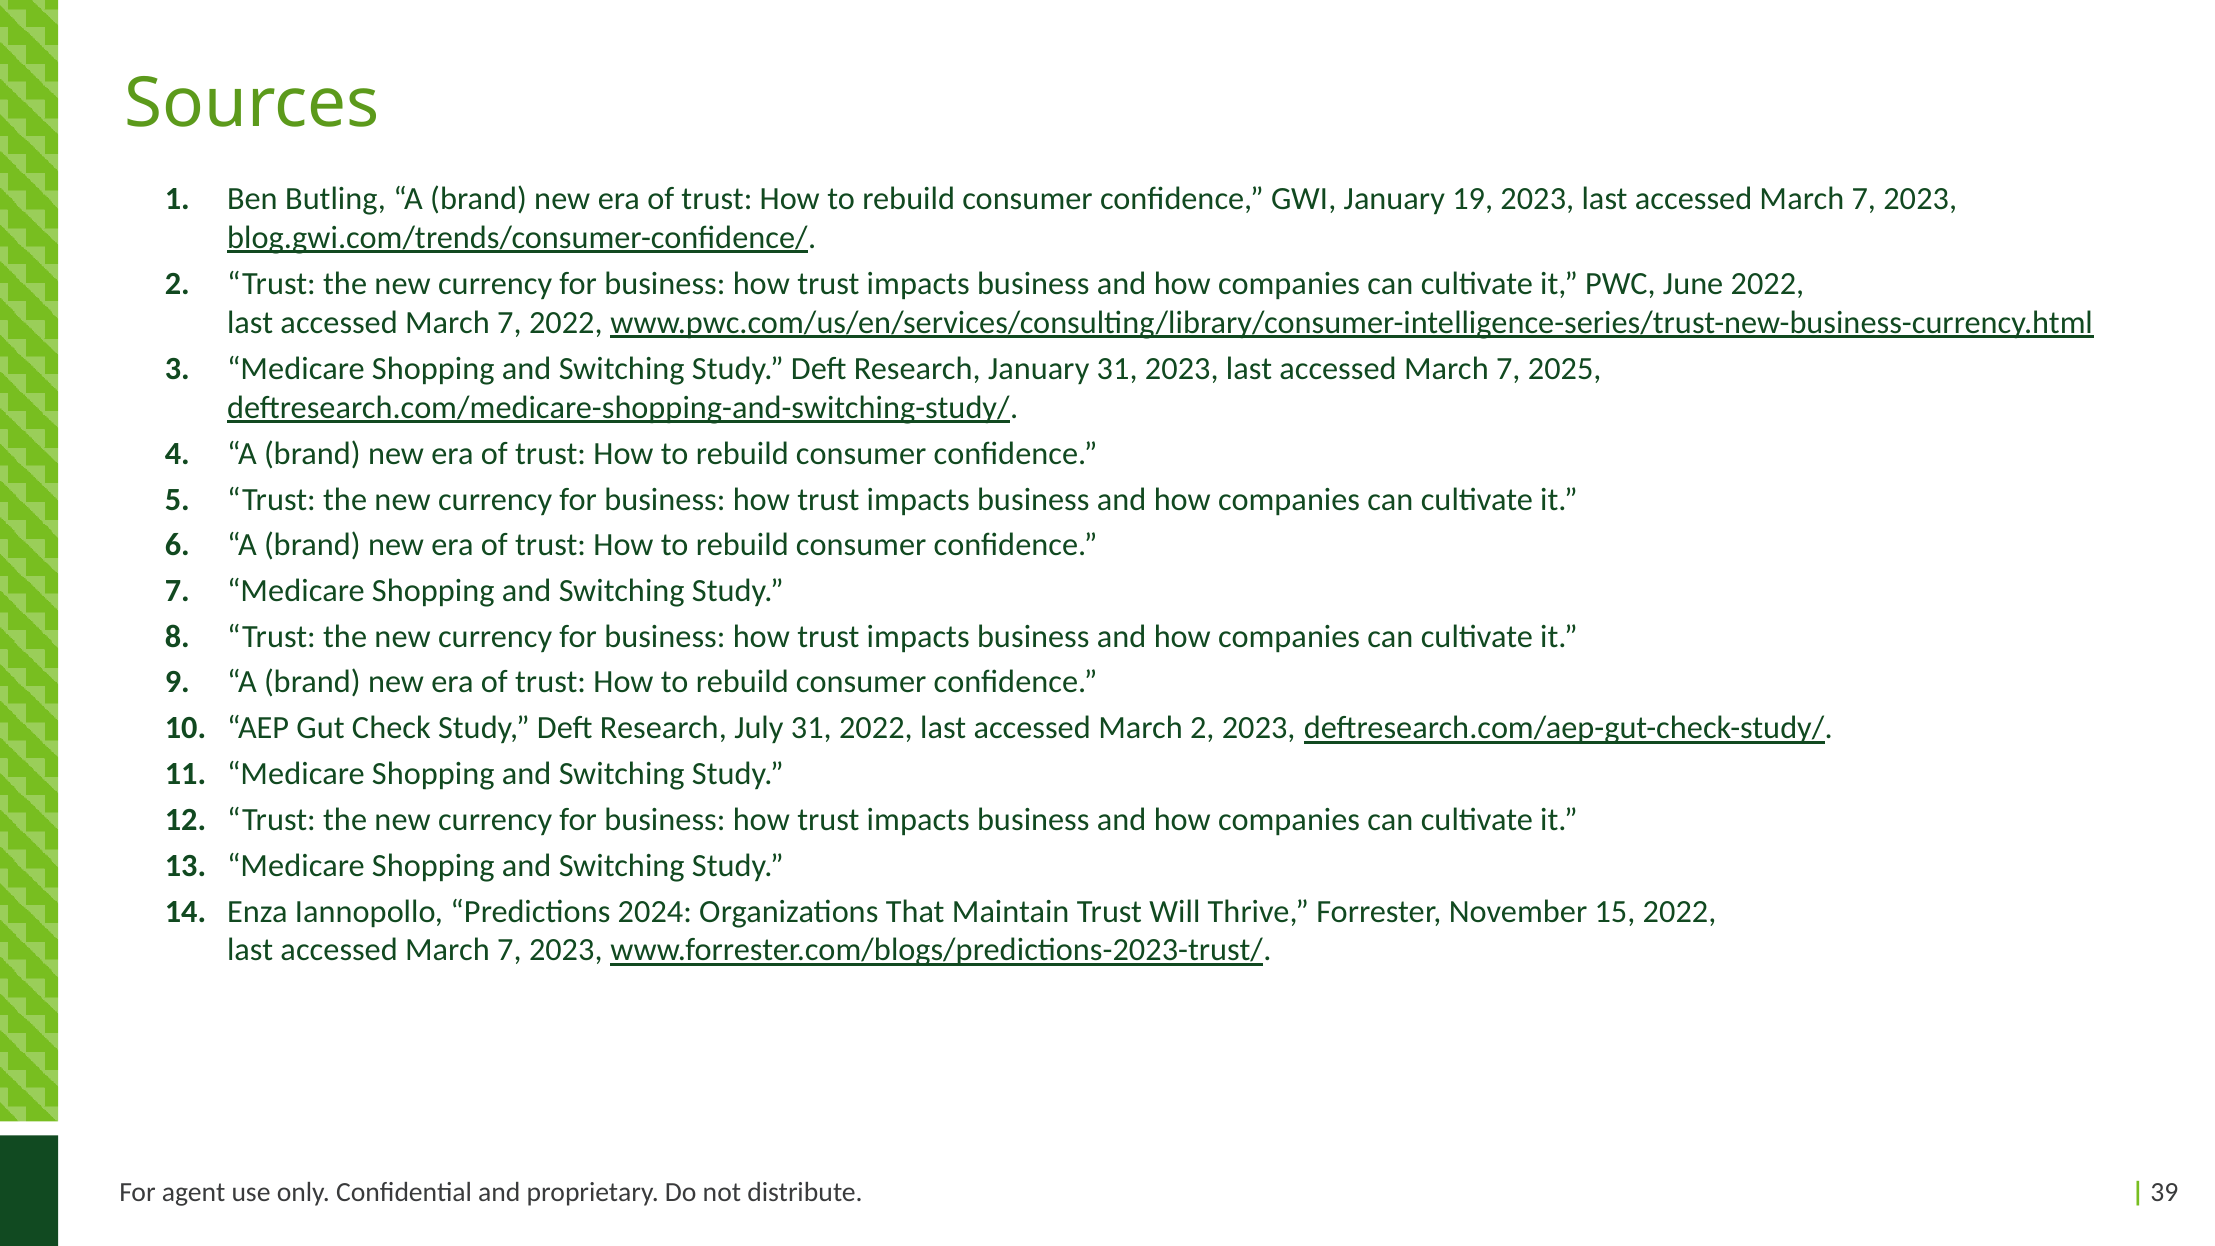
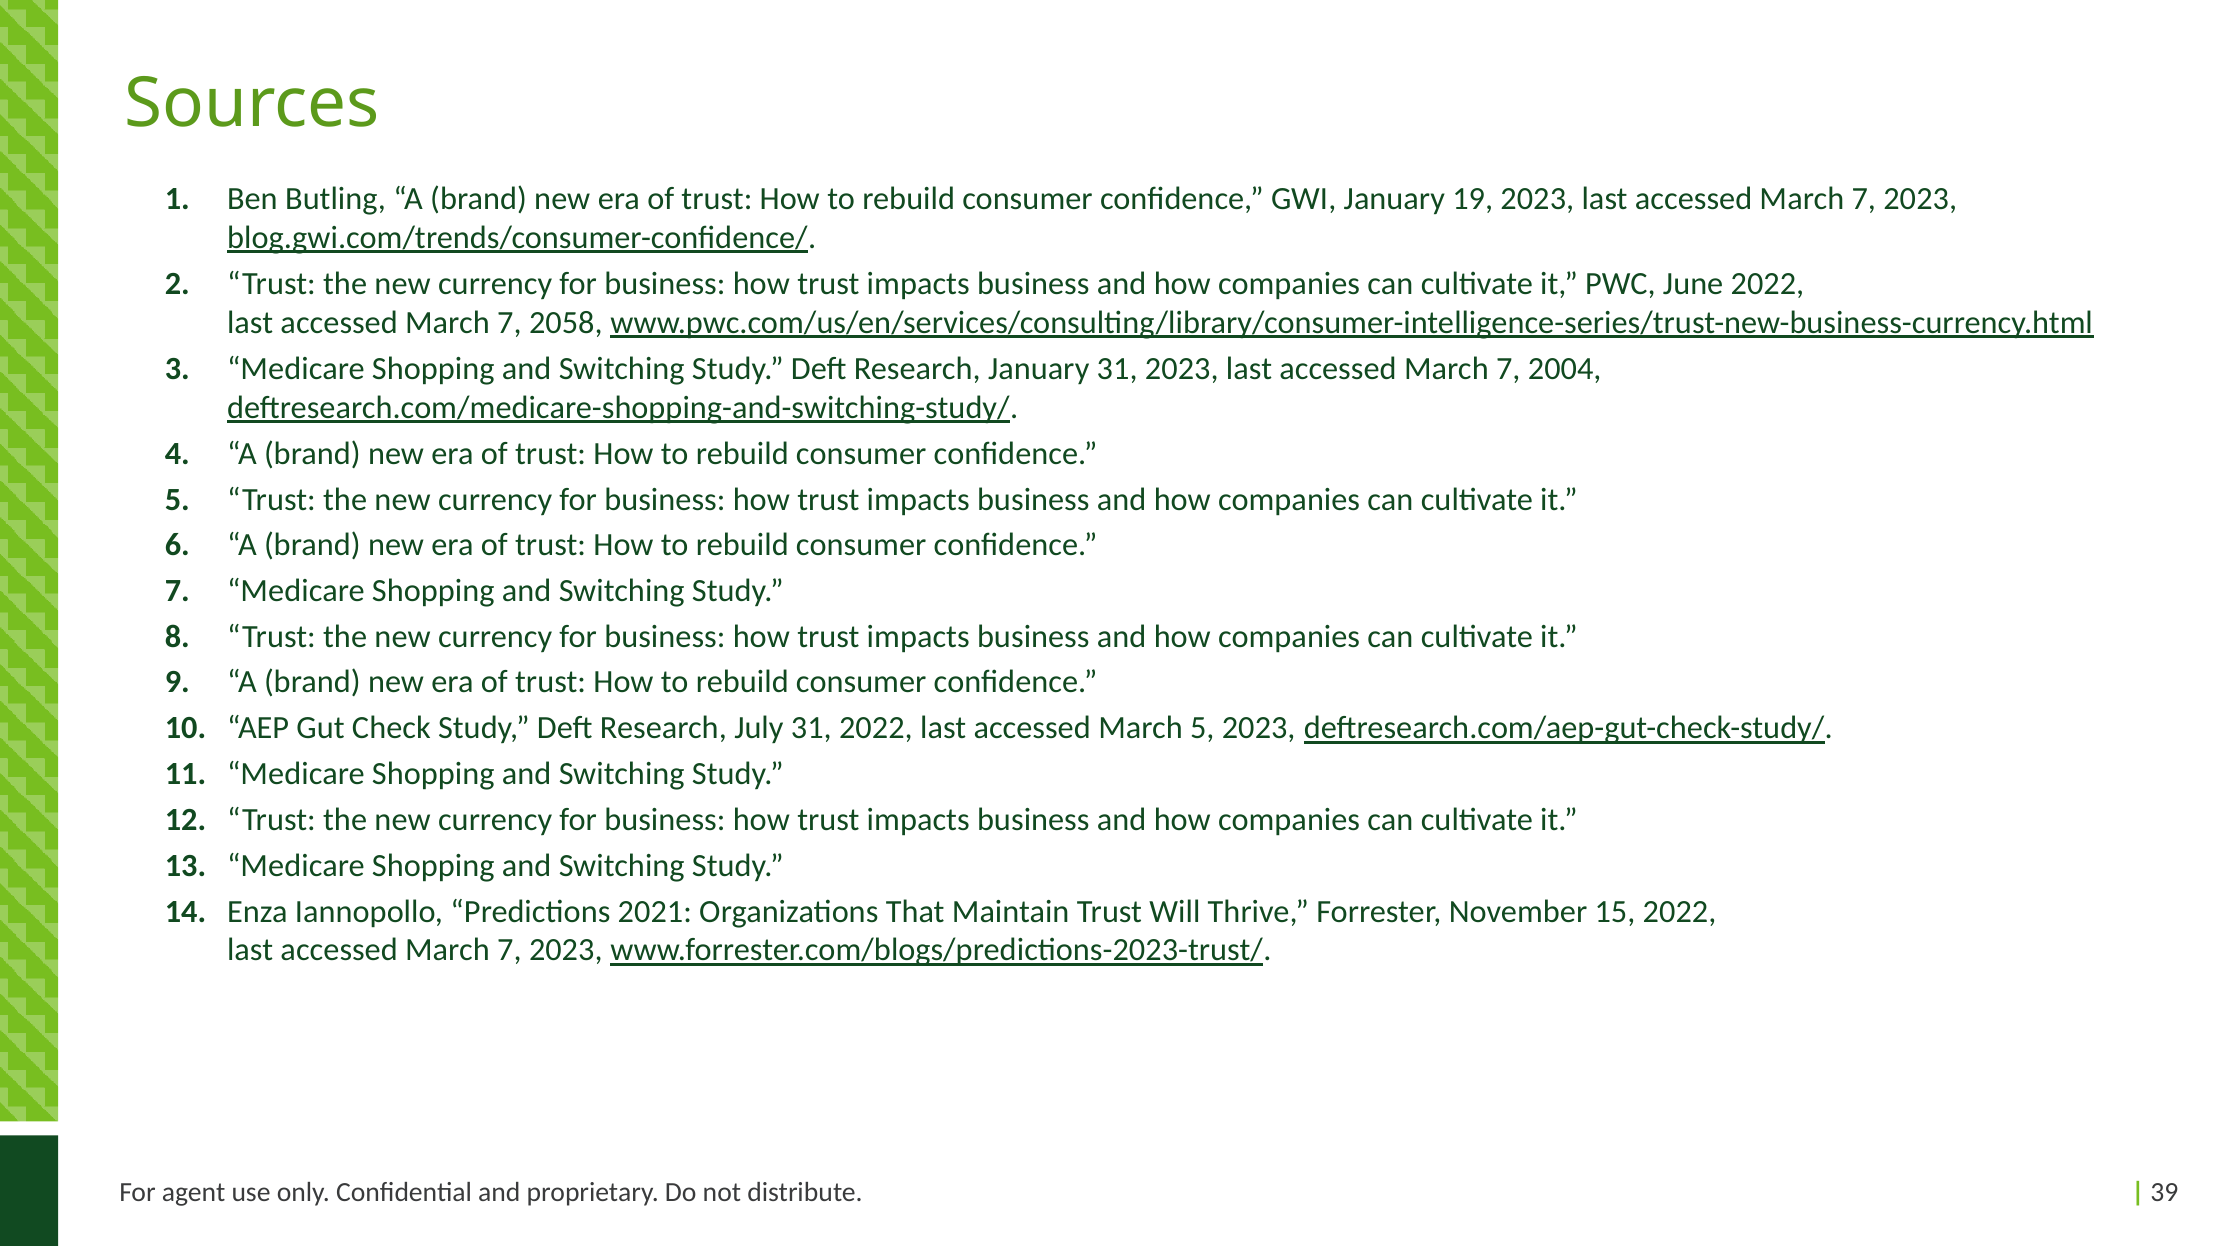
7 2022: 2022 -> 2058
2025: 2025 -> 2004
March 2: 2 -> 5
2024: 2024 -> 2021
